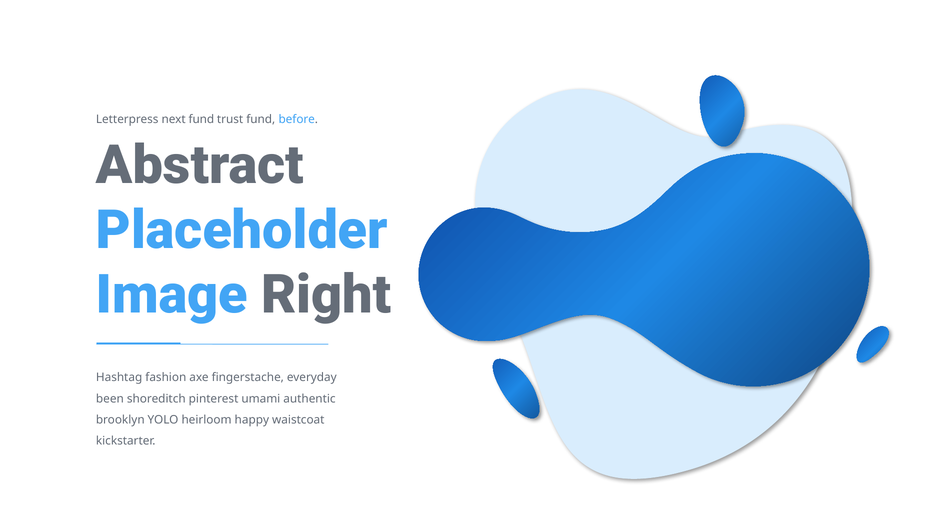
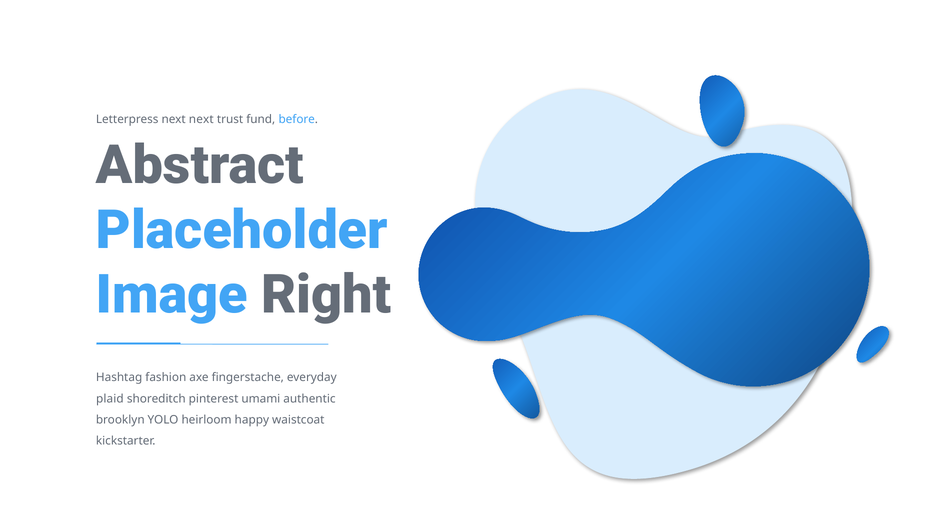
next fund: fund -> next
been: been -> plaid
